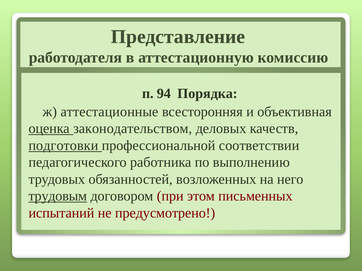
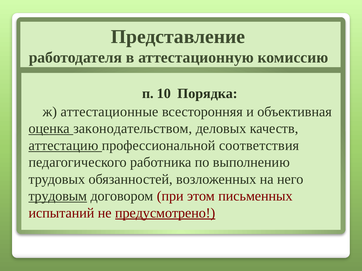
94: 94 -> 10
подготовки: подготовки -> аттестацию
соответствии: соответствии -> соответствия
предусмотрено underline: none -> present
